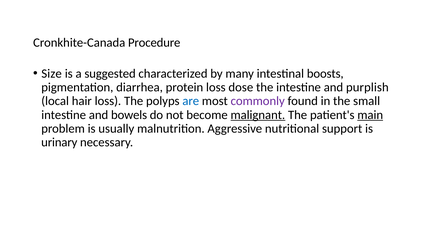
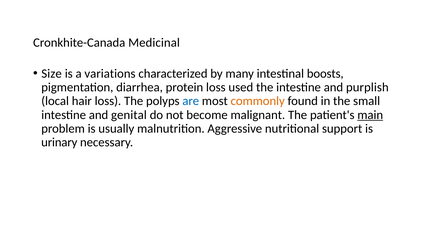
Procedure: Procedure -> Medicinal
suggested: suggested -> variations
dose: dose -> used
commonly colour: purple -> orange
bowels: bowels -> genital
malignant underline: present -> none
